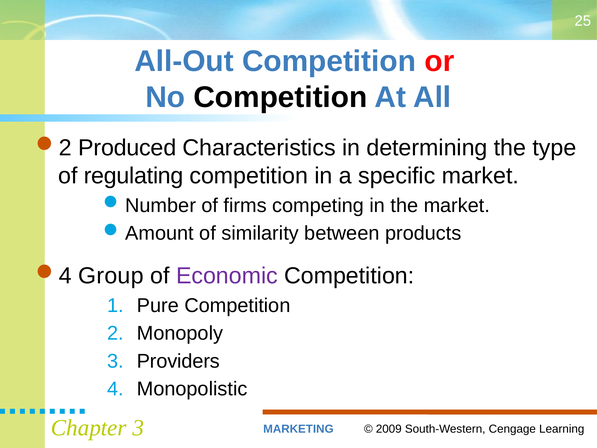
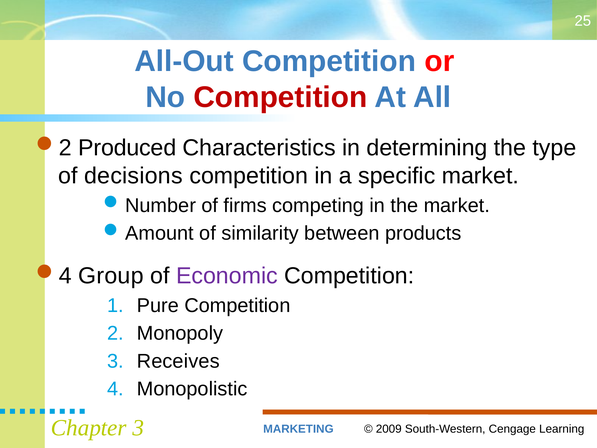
Competition at (280, 97) colour: black -> red
regulating: regulating -> decisions
Providers: Providers -> Receives
